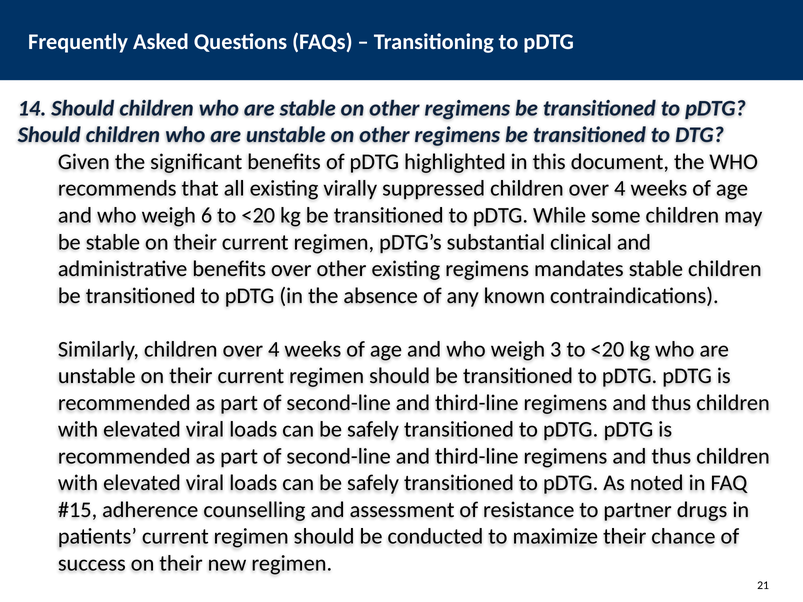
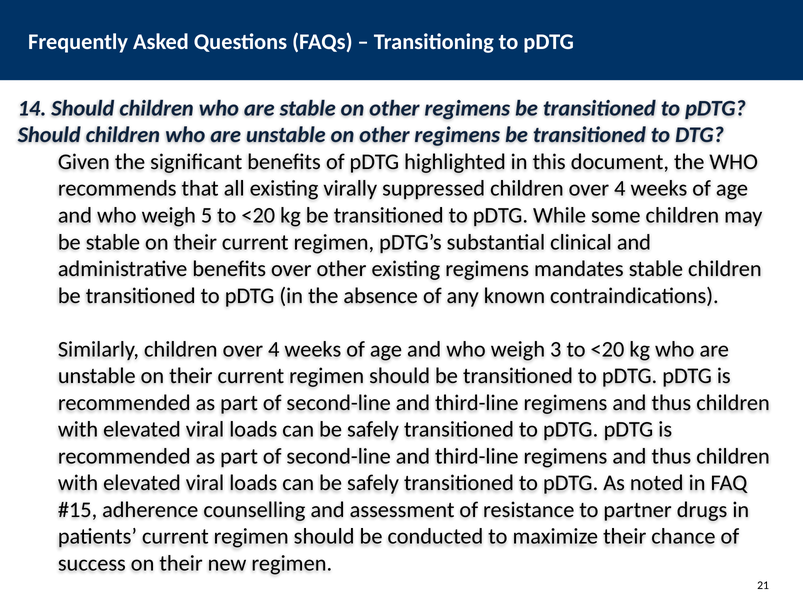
6: 6 -> 5
